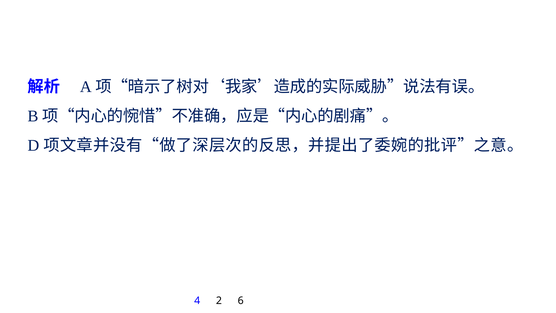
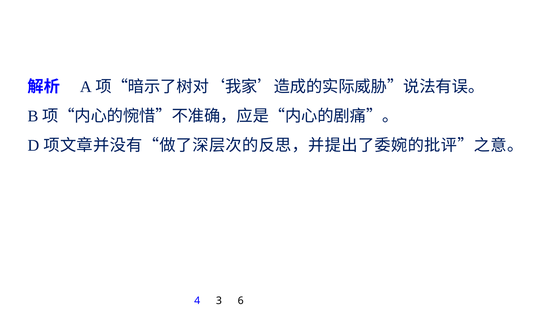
2: 2 -> 3
